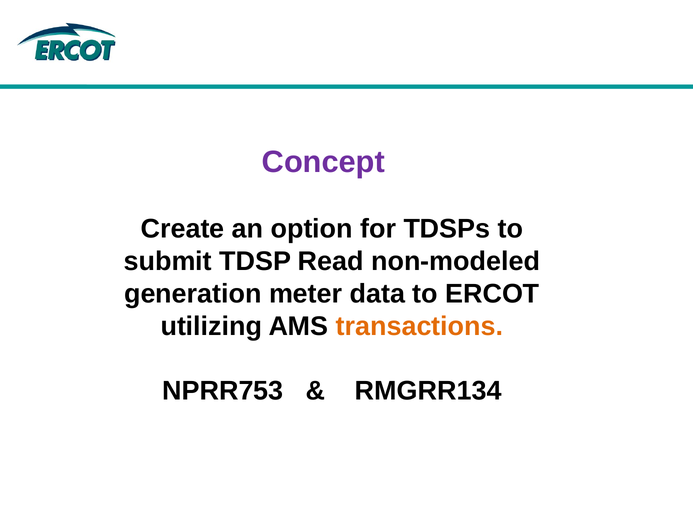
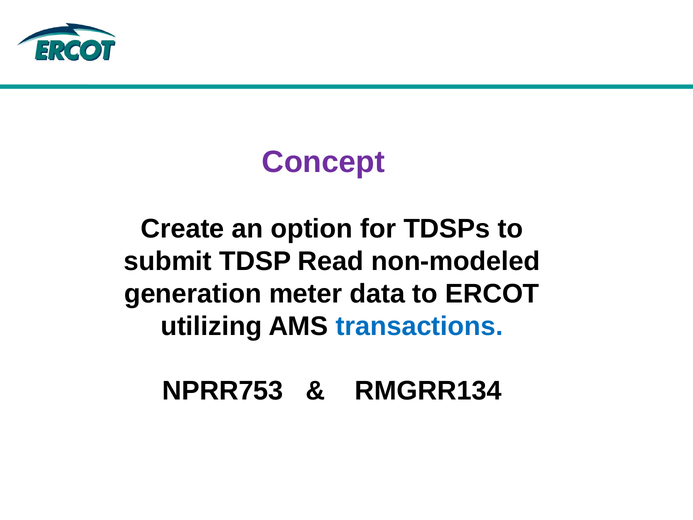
transactions colour: orange -> blue
